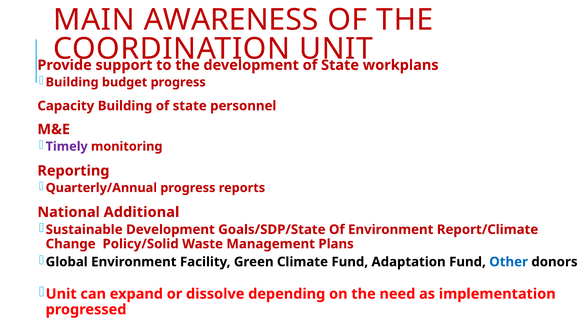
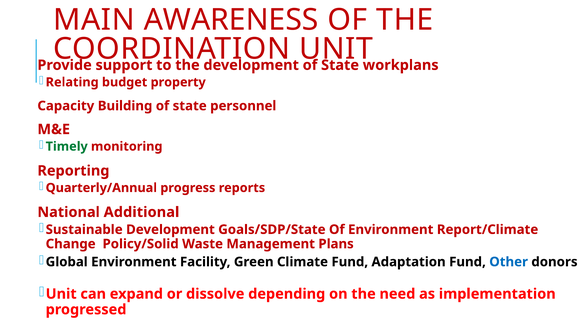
Building at (72, 82): Building -> Relating
budget progress: progress -> property
Timely colour: purple -> green
